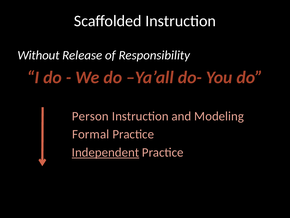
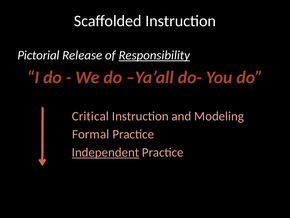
Without: Without -> Pictorial
Responsibility underline: none -> present
Person: Person -> Critical
